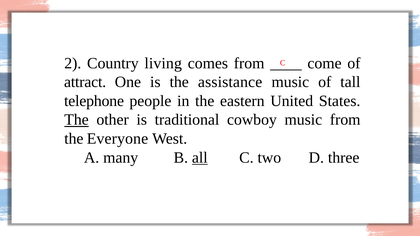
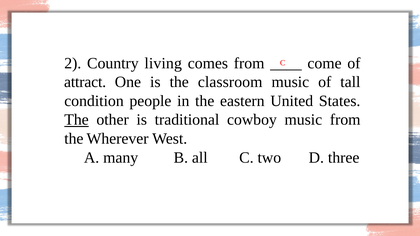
assistance: assistance -> classroom
telephone: telephone -> condition
Everyone: Everyone -> Wherever
all underline: present -> none
